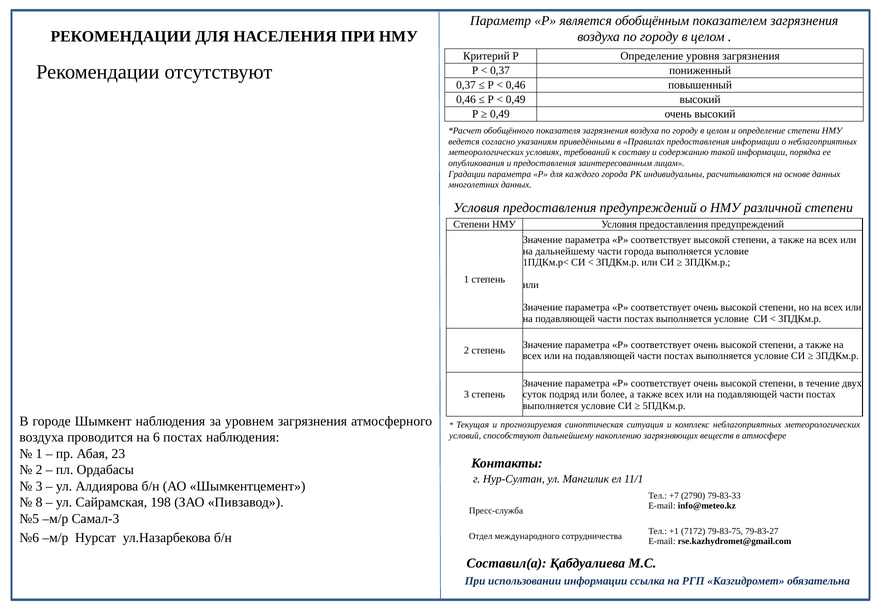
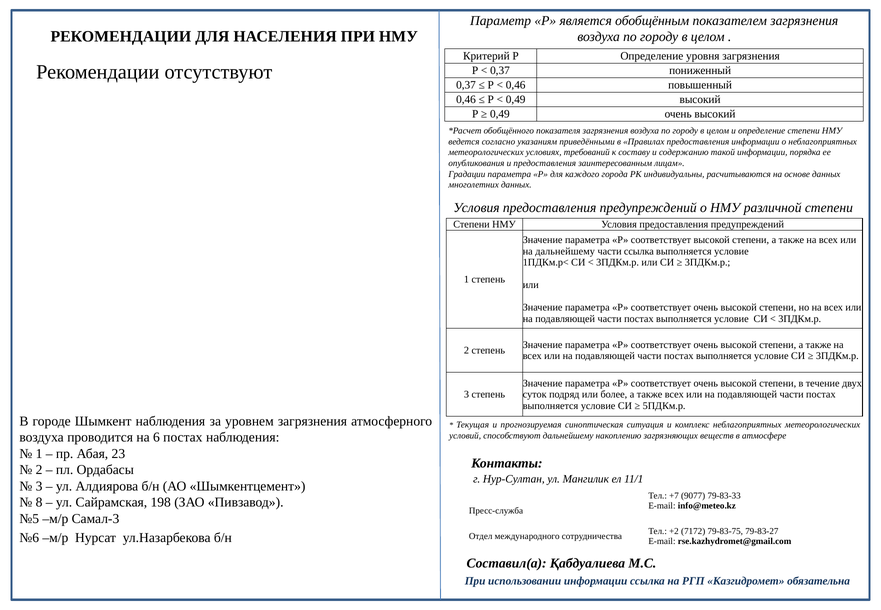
части города: города -> ссылка
2790: 2790 -> 9077
+1: +1 -> +2
